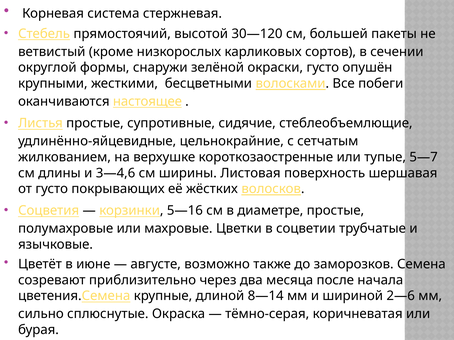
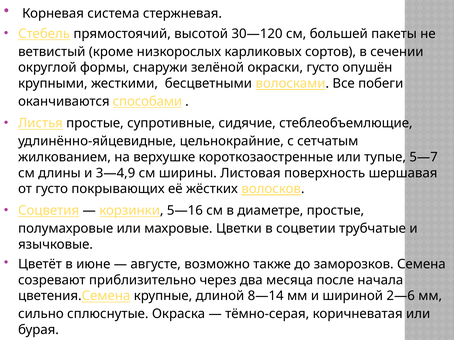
настоящее: настоящее -> способами
3—4,6: 3—4,6 -> 3—4,9
